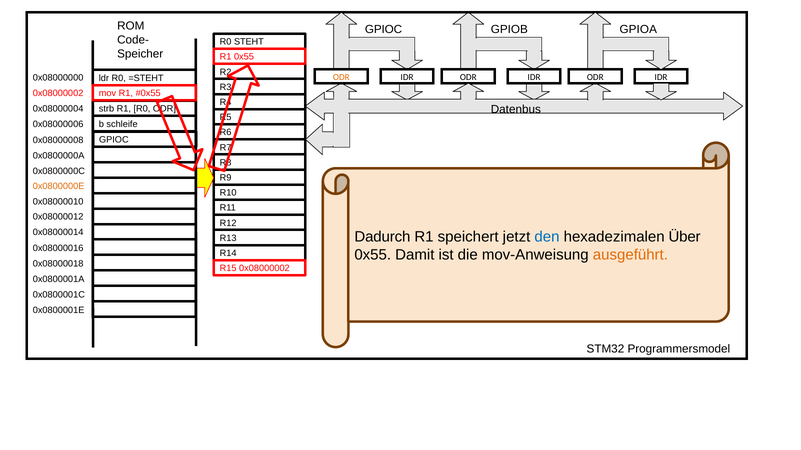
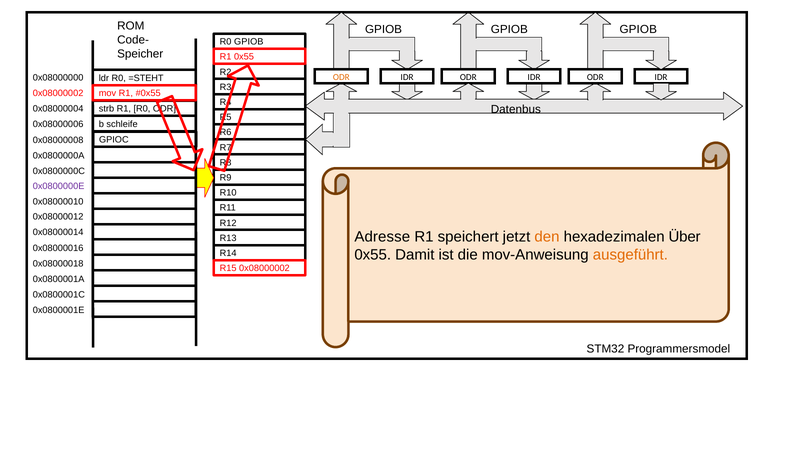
GPIOC at (384, 30): GPIOC -> GPIOB
GPIOB GPIOA: GPIOA -> GPIOB
R0 STEHT: STEHT -> GPIOB
0x0800000E colour: orange -> purple
Dadurch: Dadurch -> Adresse
den colour: blue -> orange
